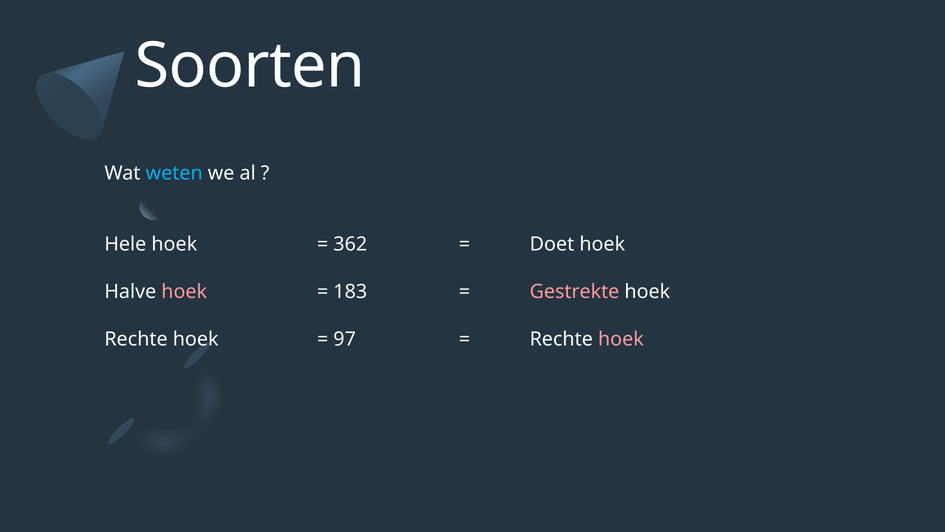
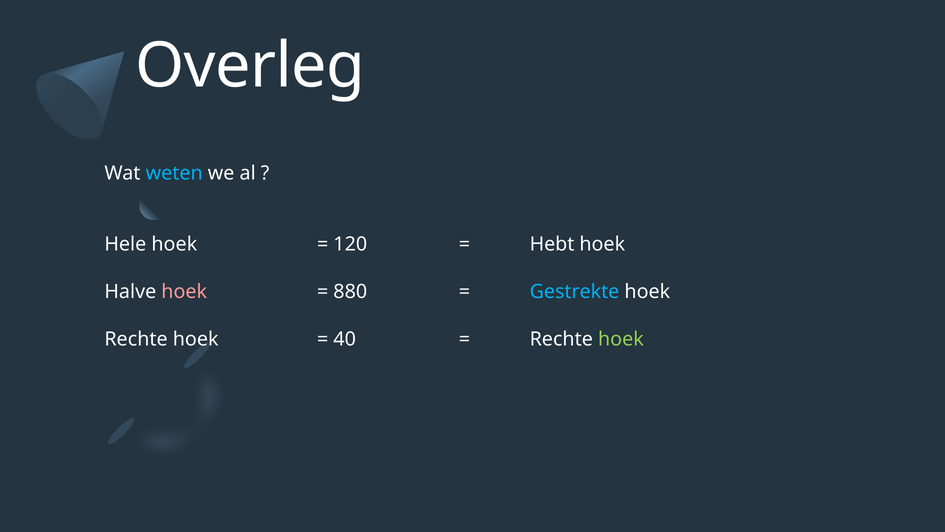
Soorten: Soorten -> Overleg
362: 362 -> 120
Doet: Doet -> Hebt
183: 183 -> 880
Gestrekte colour: pink -> light blue
97: 97 -> 40
hoek at (621, 339) colour: pink -> light green
